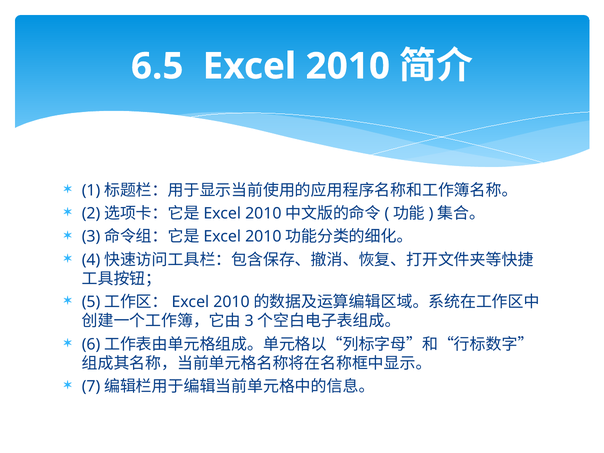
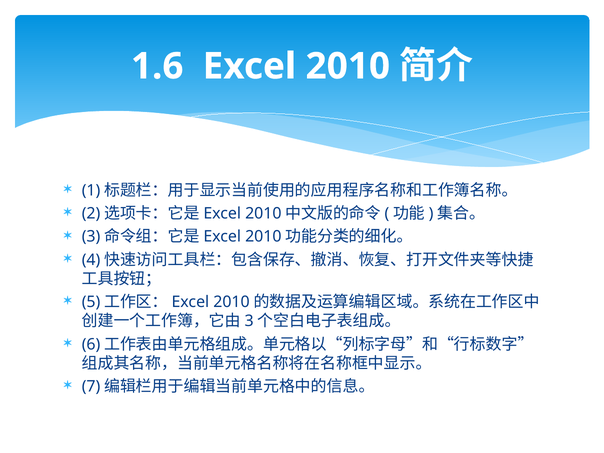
6.5: 6.5 -> 1.6
